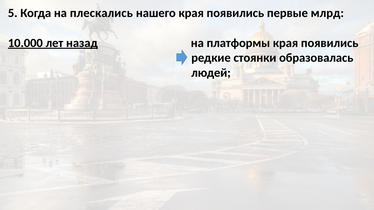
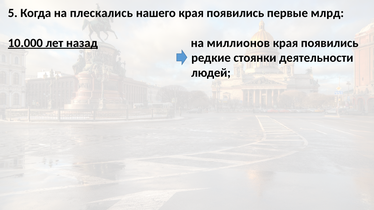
платформы: платформы -> миллионов
образовалась: образовалась -> деятельности
